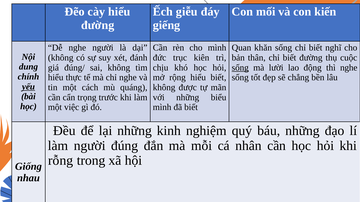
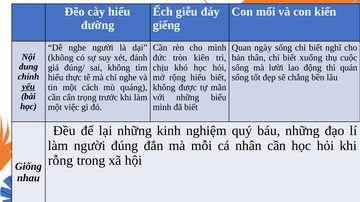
khăn: khăn -> ngày
trục: trục -> tròn
biết đường: đường -> xuống
sống at (240, 68) underline: present -> none
thì nghe: nghe -> quán
